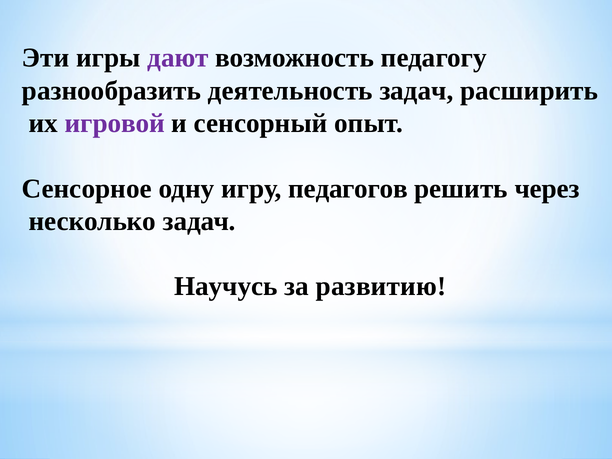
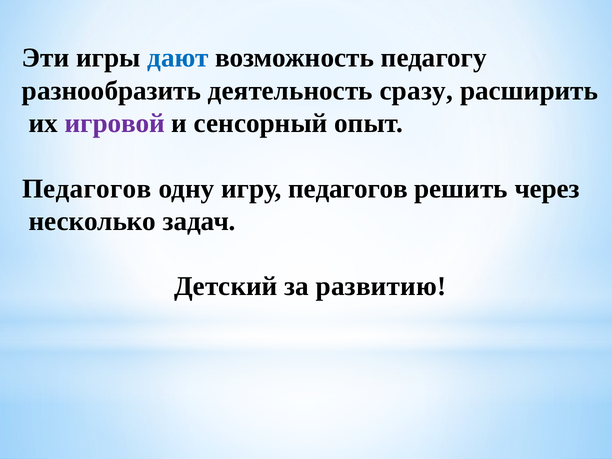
дают colour: purple -> blue
деятельность задач: задач -> сразу
Сенсорное at (87, 189): Сенсорное -> Педагогов
Научусь: Научусь -> Детский
